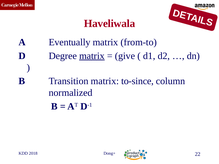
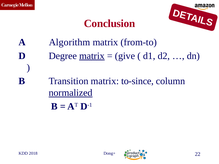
Haveliwala: Haveliwala -> Conclusion
Eventually: Eventually -> Algorithm
normalized underline: none -> present
